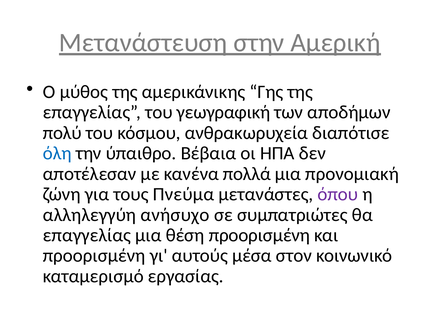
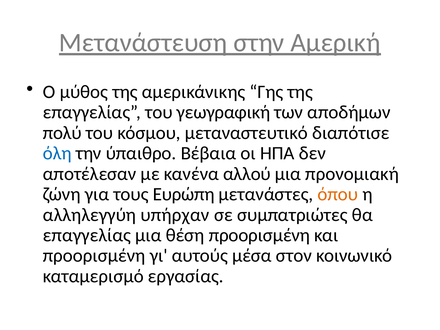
ανθρακωρυχεία: ανθρακωρυχεία -> μεταναστευτικό
πολλά: πολλά -> αλλού
Πνεύμα: Πνεύμα -> Ευρώπη
όπου colour: purple -> orange
ανήσυχο: ανήσυχο -> υπήρχαν
